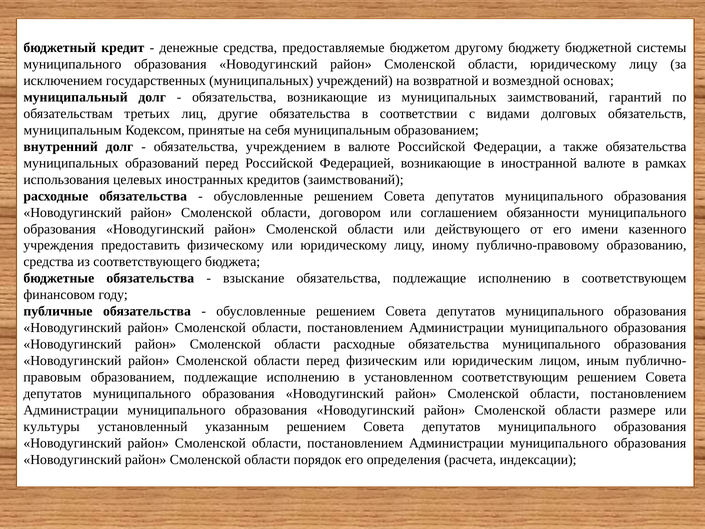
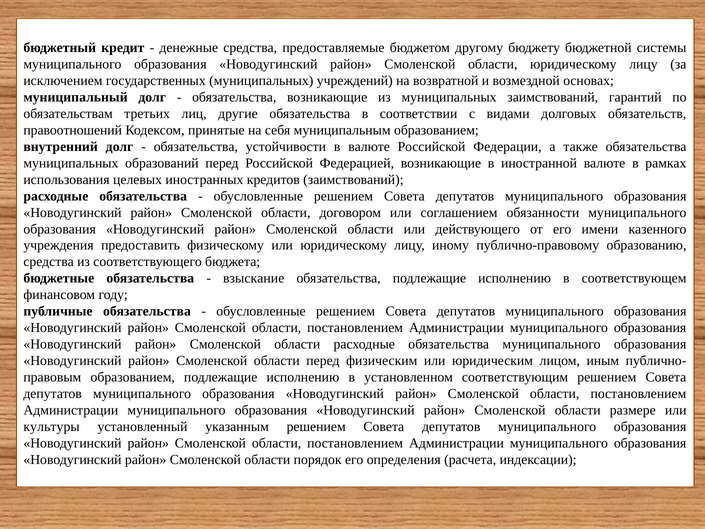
муниципальным at (73, 130): муниципальным -> правоотношений
учреждением: учреждением -> устойчивости
